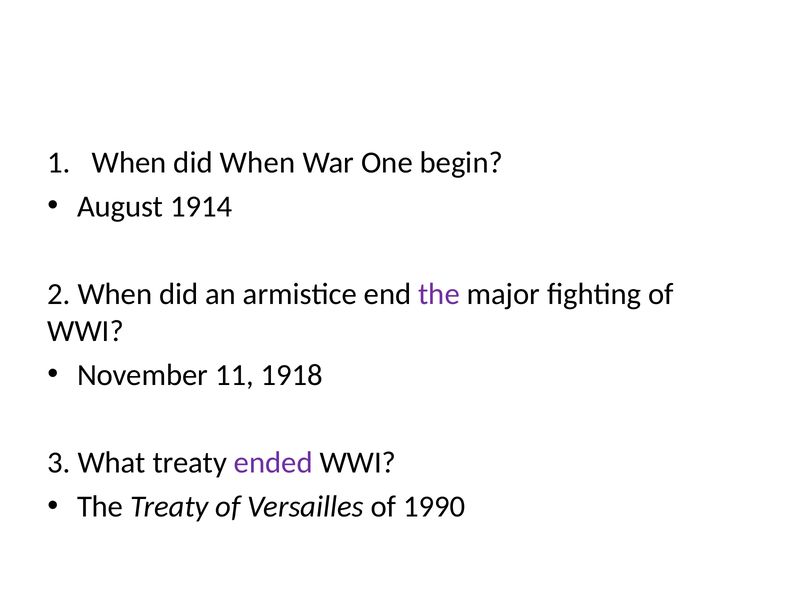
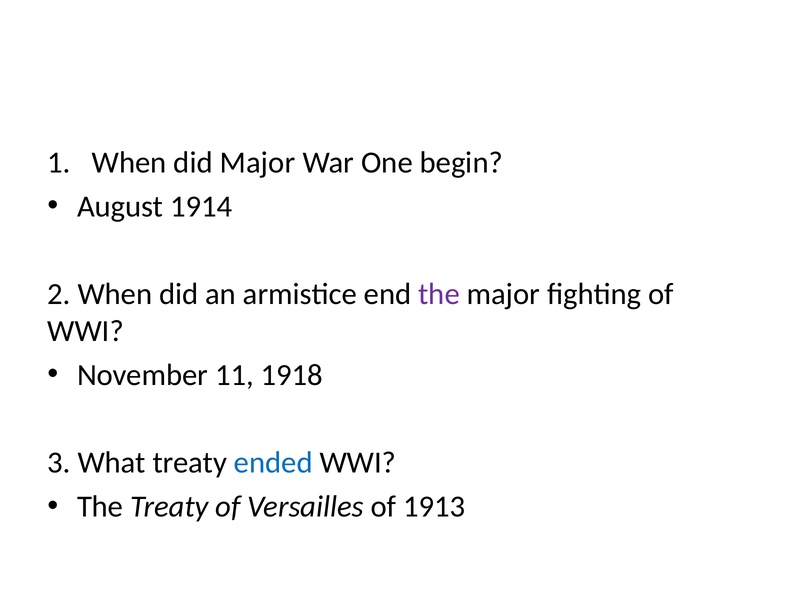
did When: When -> Major
ended colour: purple -> blue
1990: 1990 -> 1913
